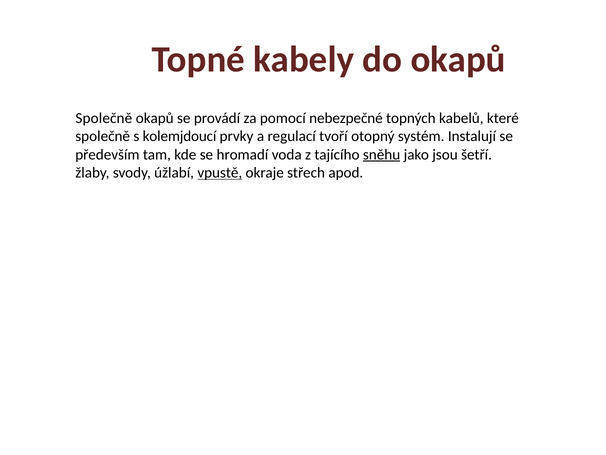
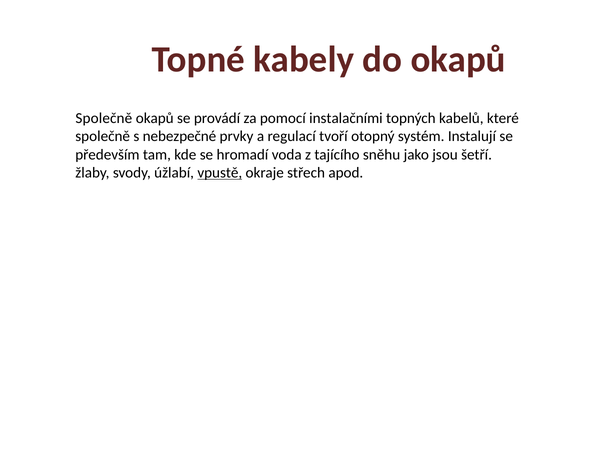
nebezpečné: nebezpečné -> instalačními
kolemjdoucí: kolemjdoucí -> nebezpečné
sněhu underline: present -> none
